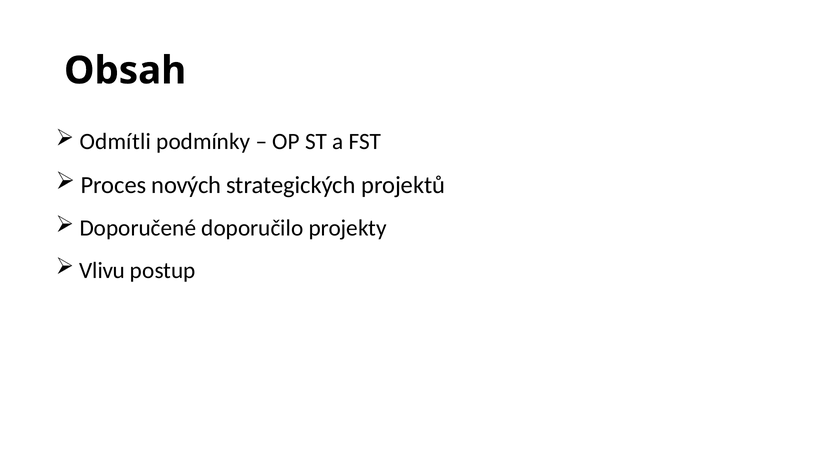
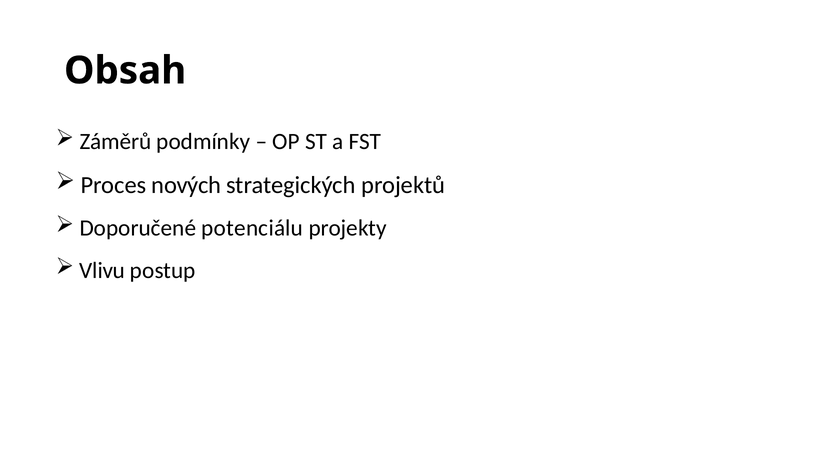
Odmítli: Odmítli -> Záměrů
doporučilo: doporučilo -> potenciálu
